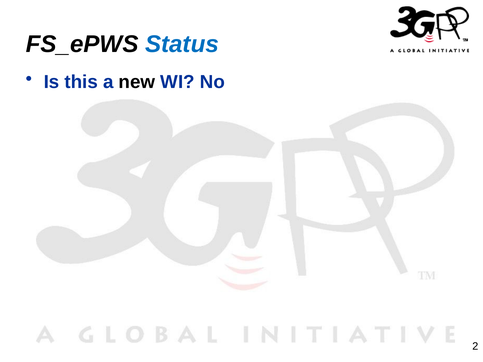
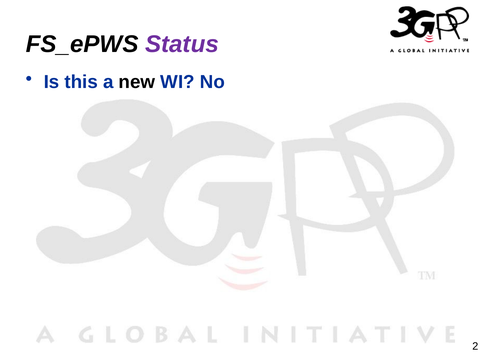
Status colour: blue -> purple
